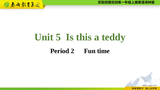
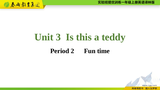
5: 5 -> 3
